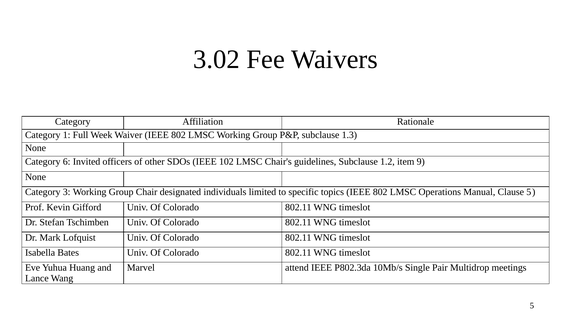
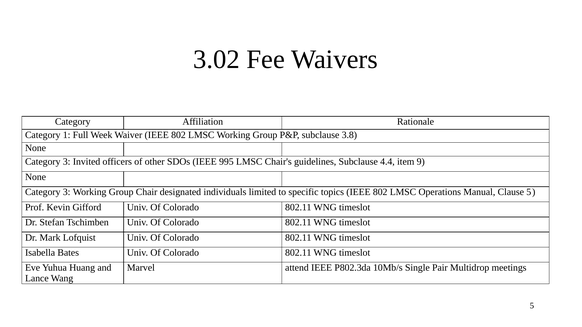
1.3: 1.3 -> 3.8
6 at (67, 162): 6 -> 3
102: 102 -> 995
1.2: 1.2 -> 4.4
